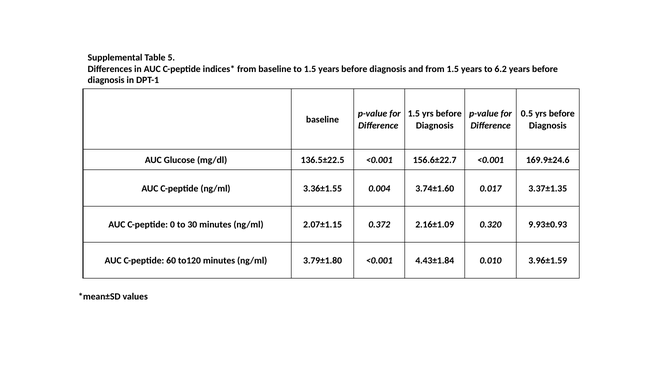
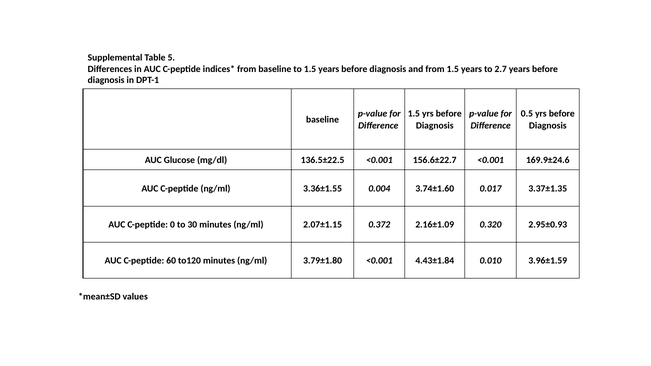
6.2: 6.2 -> 2.7
9.93±0.93: 9.93±0.93 -> 2.95±0.93
